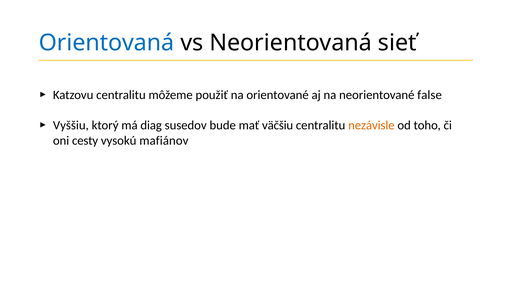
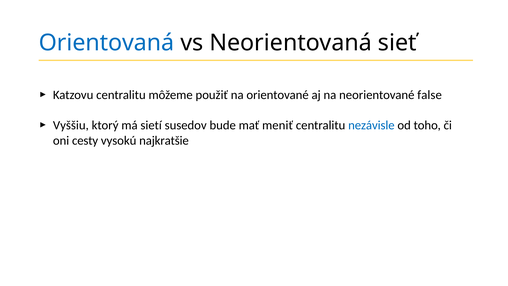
diag: diag -> sietí
väčšiu: väčšiu -> meniť
nezávisle colour: orange -> blue
mafiánov: mafiánov -> najkratšie
